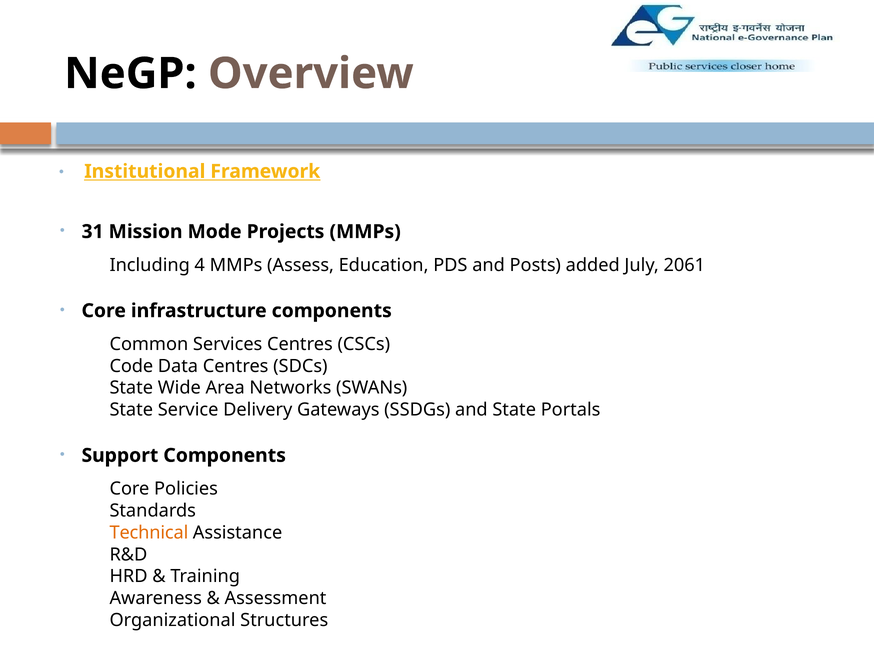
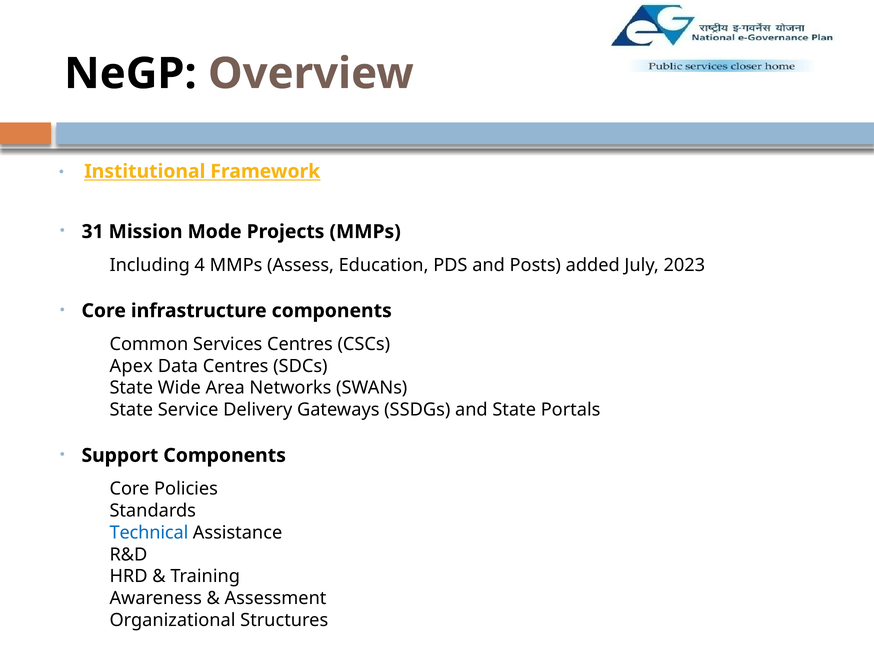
2061: 2061 -> 2023
Code: Code -> Apex
Technical colour: orange -> blue
